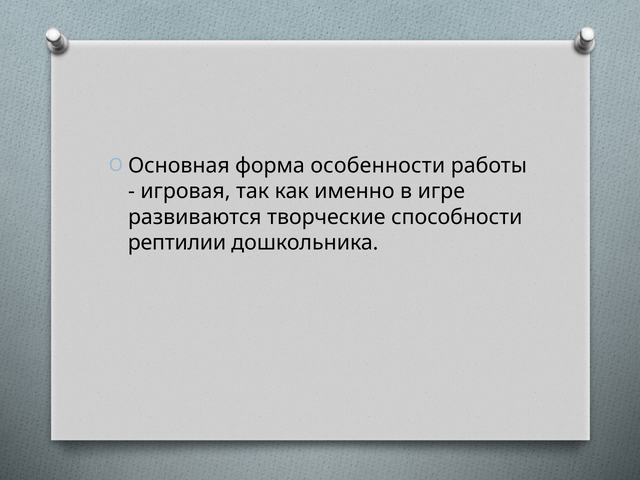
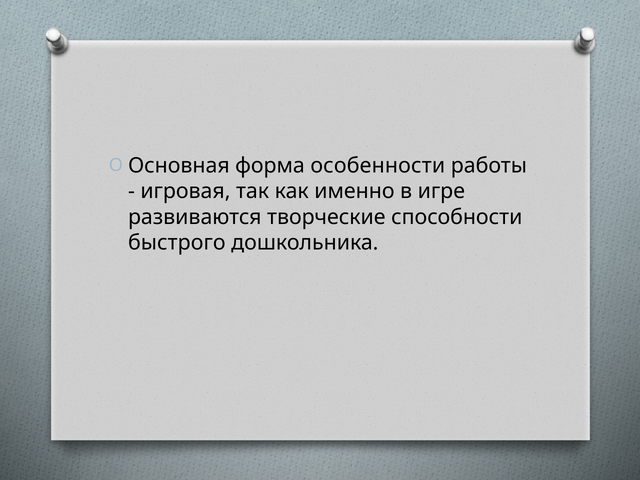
рептилии: рептилии -> быстрого
